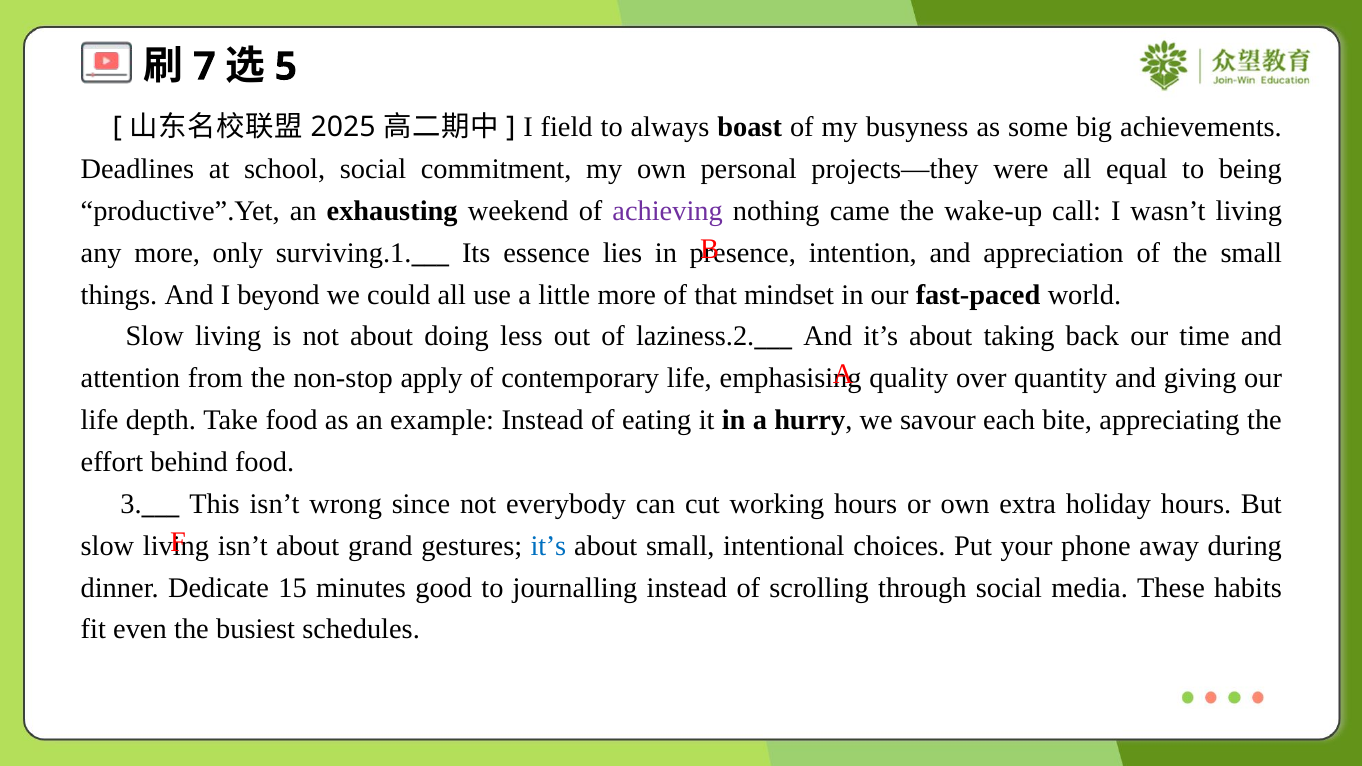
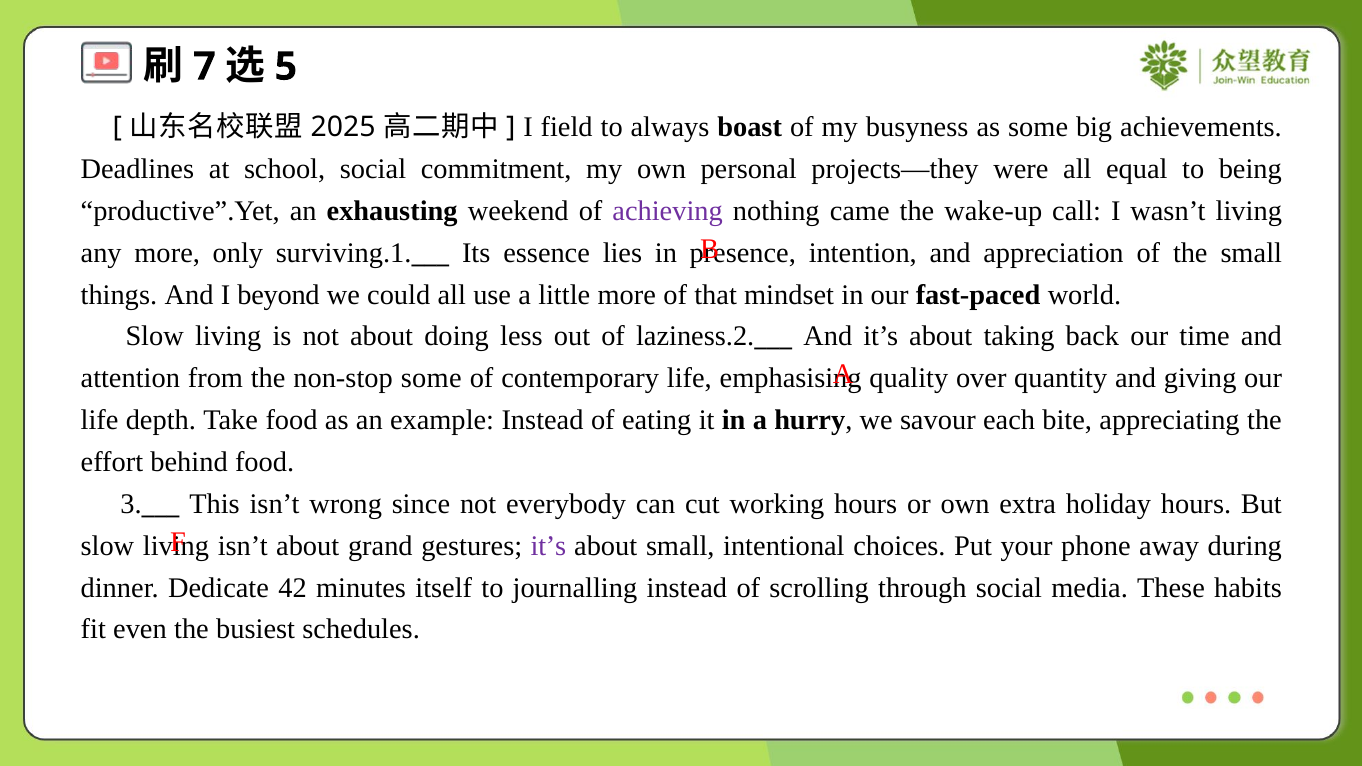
non-stop apply: apply -> some
it’s at (548, 546) colour: blue -> purple
15: 15 -> 42
good: good -> itself
